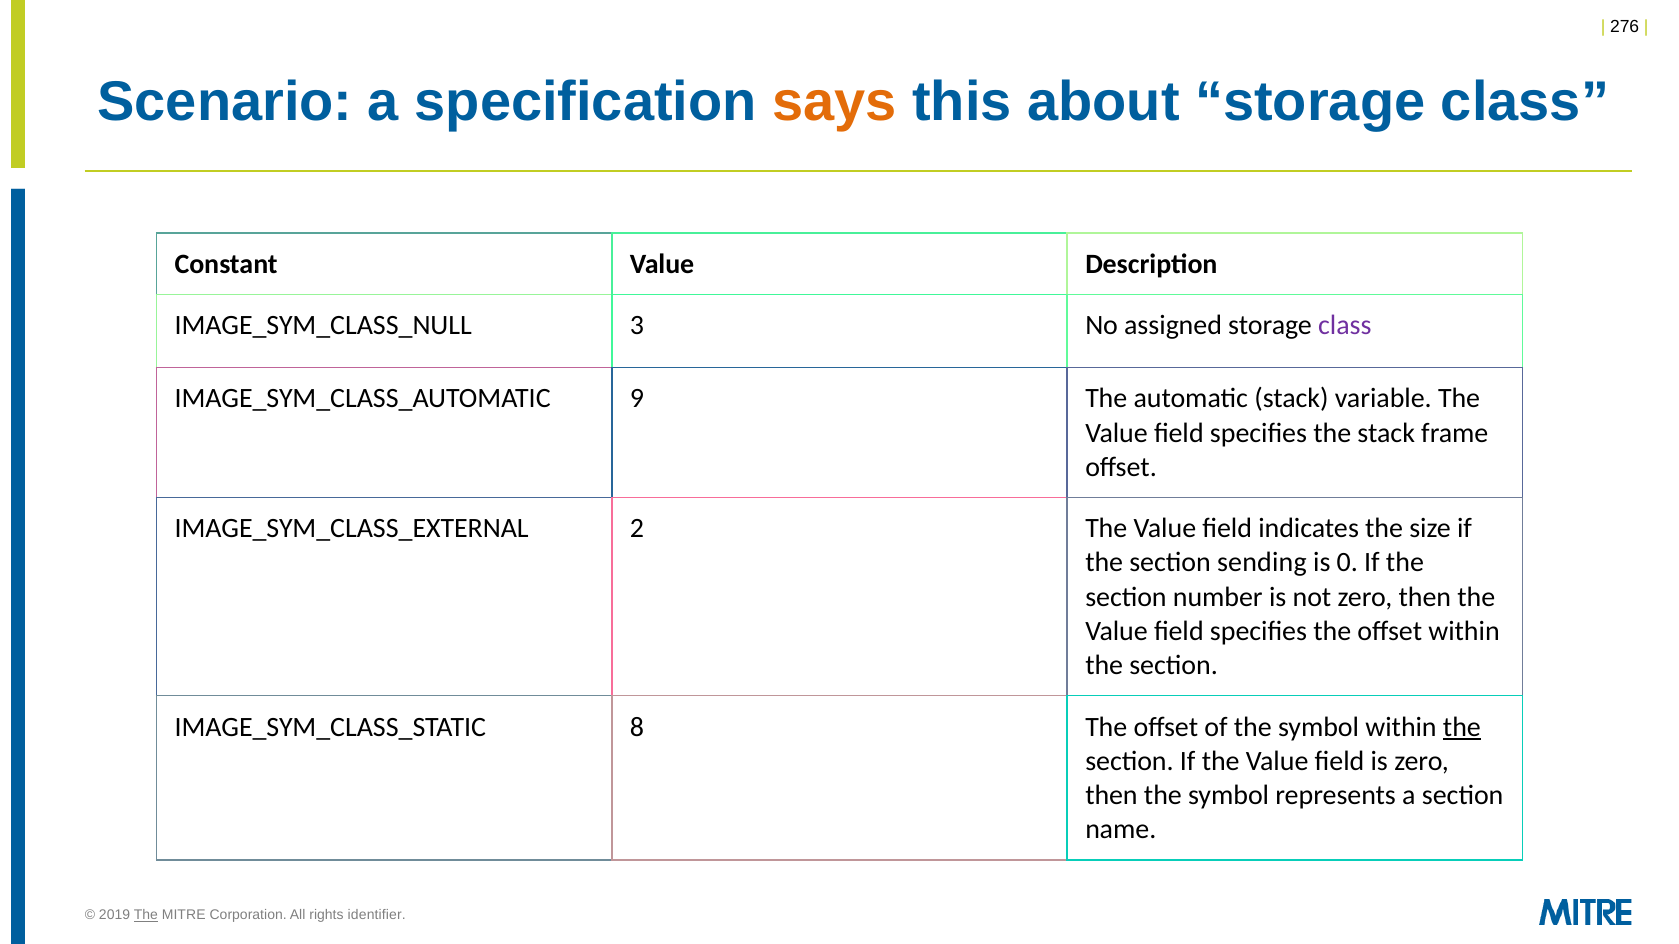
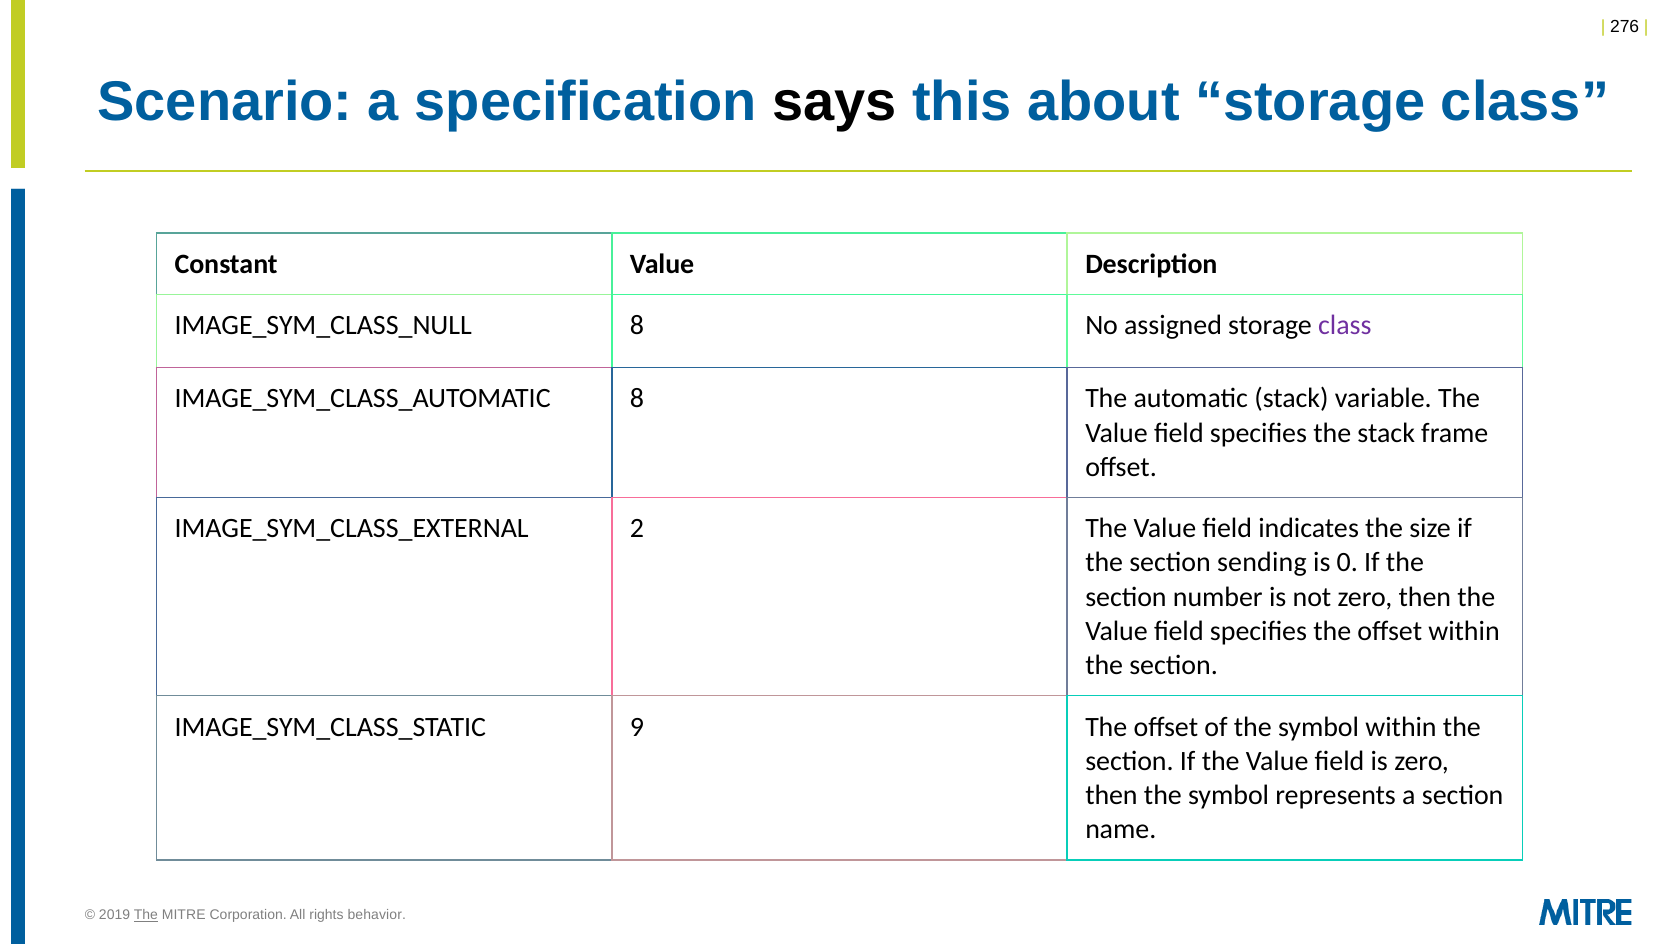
says colour: orange -> black
3 at (637, 326): 3 -> 8
9 at (637, 399): 9 -> 8
8: 8 -> 9
the at (1462, 727) underline: present -> none
identifier: identifier -> behavior
